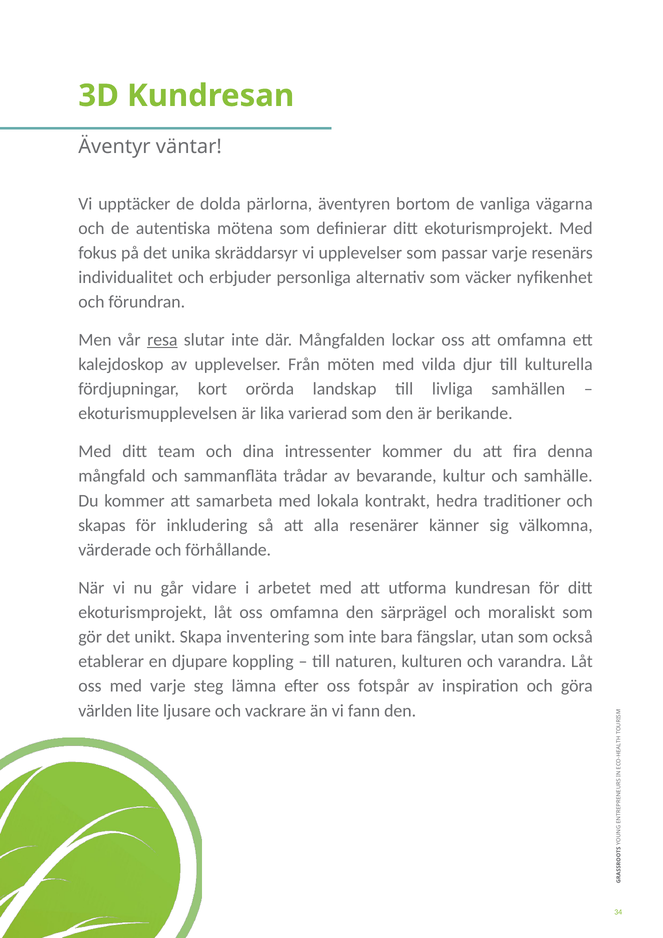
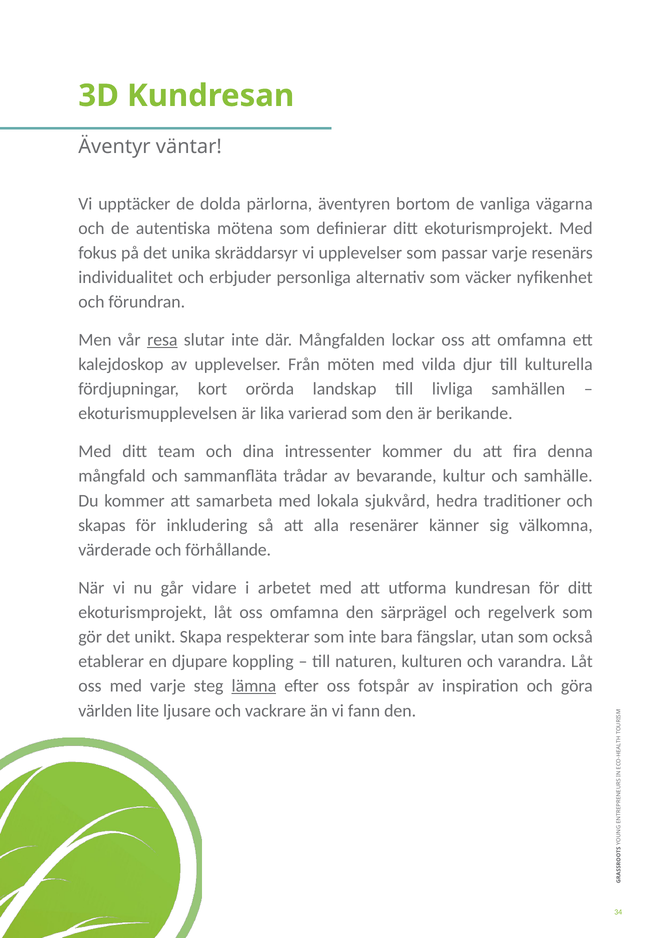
kontrakt: kontrakt -> sjukvård
moraliskt: moraliskt -> regelverk
inventering: inventering -> respekterar
lämna underline: none -> present
